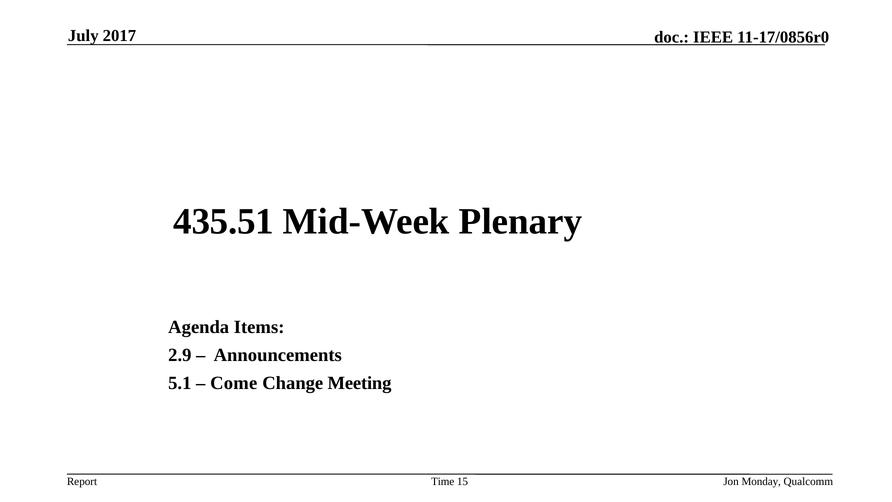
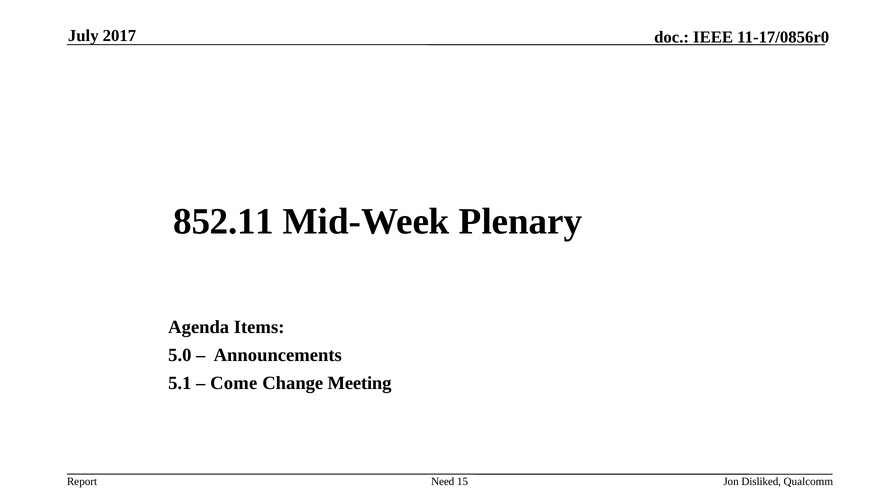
435.51: 435.51 -> 852.11
2.9: 2.9 -> 5.0
Time: Time -> Need
Monday: Monday -> Disliked
